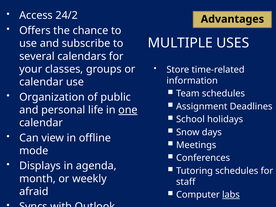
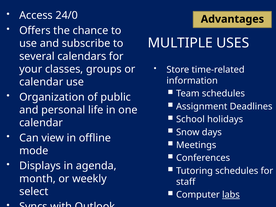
24/2: 24/2 -> 24/0
one underline: present -> none
afraid: afraid -> select
